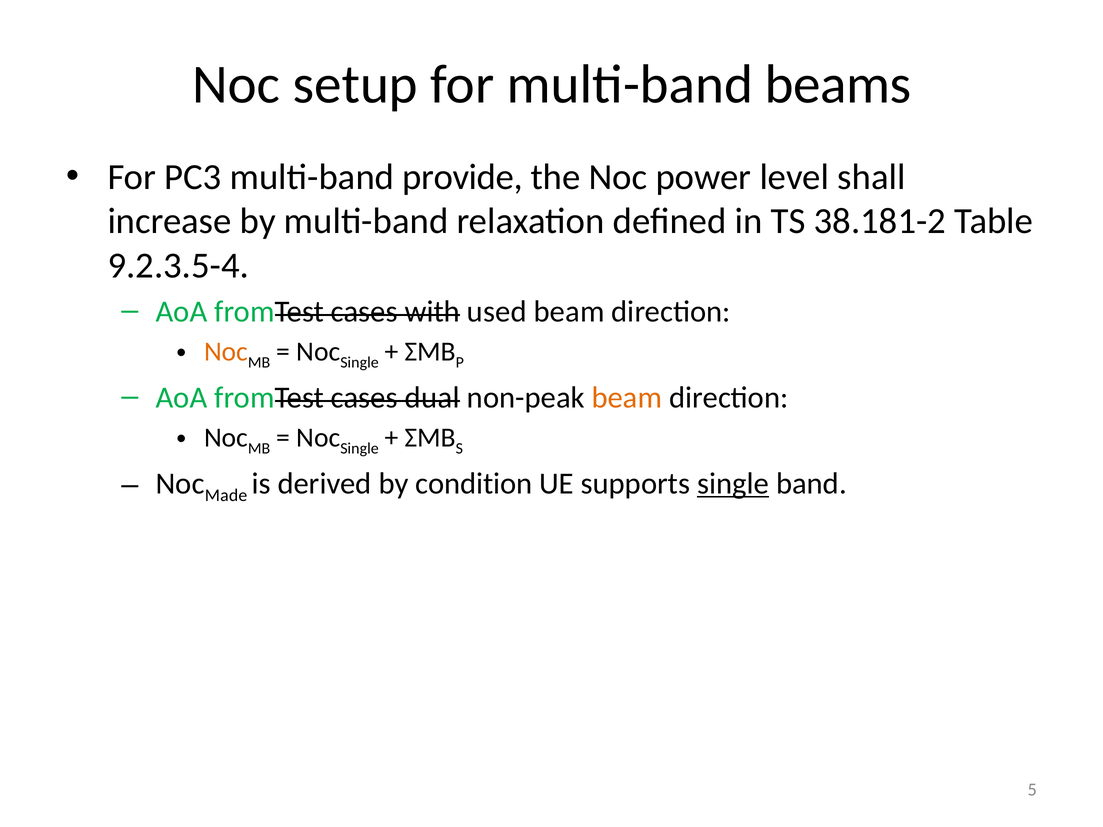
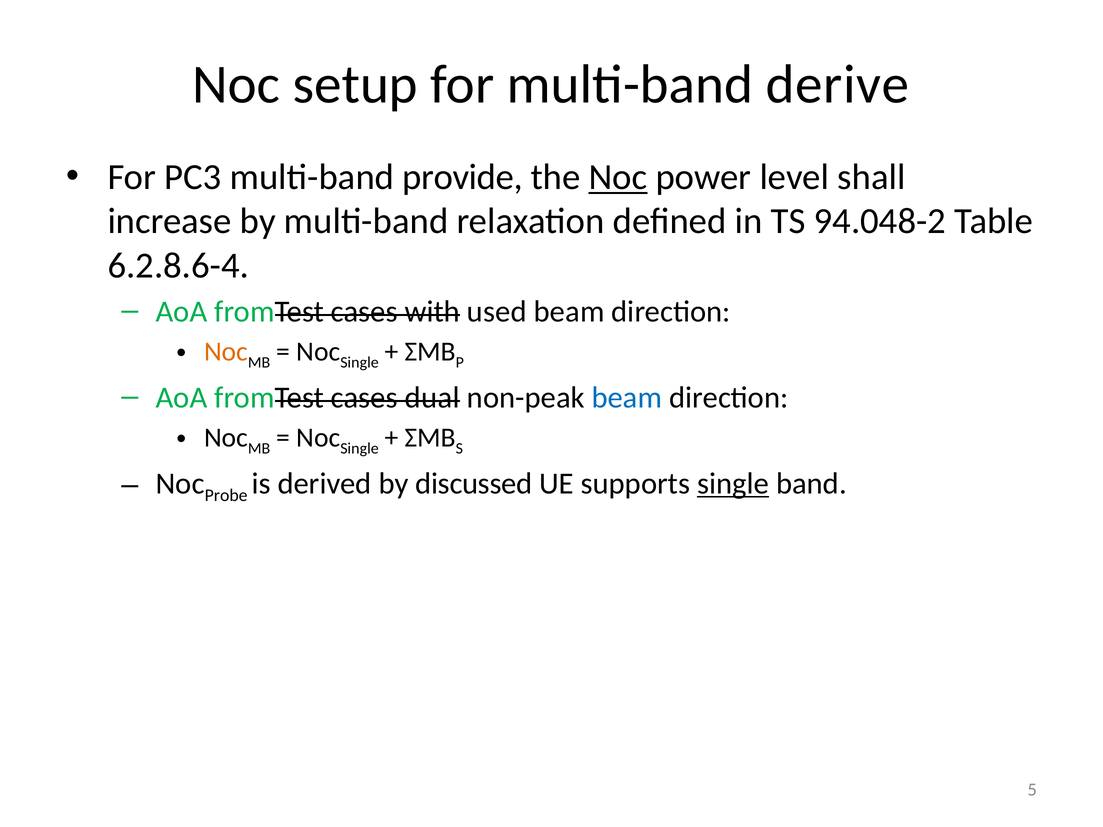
beams: beams -> derive
Noc at (618, 177) underline: none -> present
38.181-2: 38.181-2 -> 94.048-2
9.2.3.5-4: 9.2.3.5-4 -> 6.2.8.6-4
beam at (627, 398) colour: orange -> blue
Made: Made -> Probe
condition: condition -> discussed
